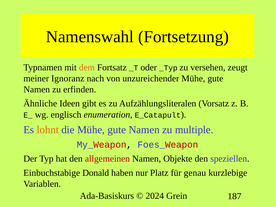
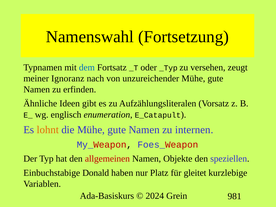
dem colour: orange -> blue
multiple: multiple -> internen
genau: genau -> gleitet
187: 187 -> 981
